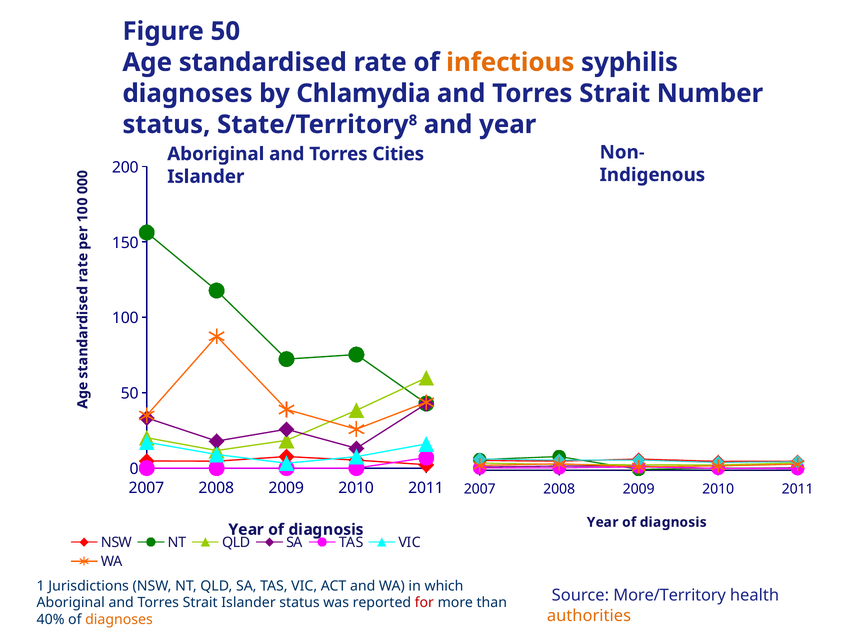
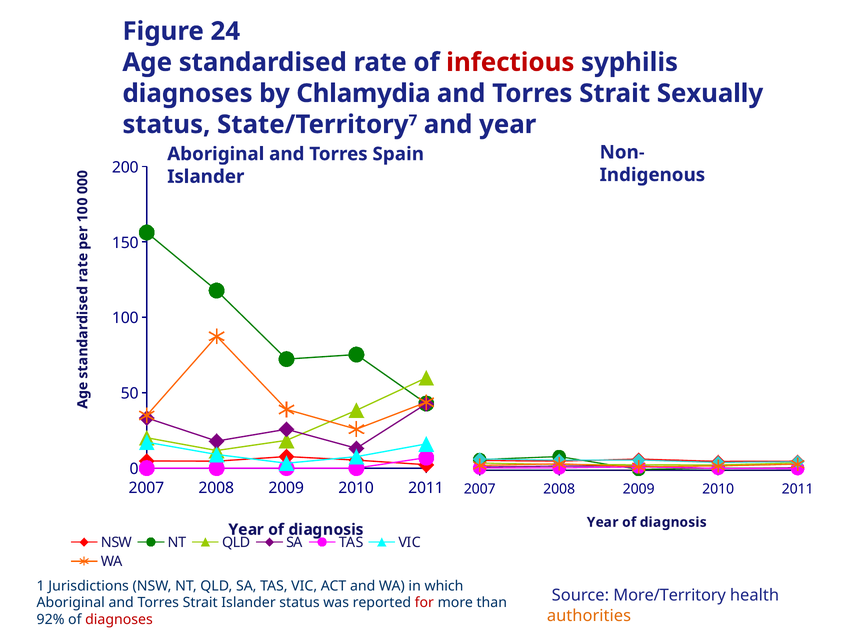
Figure 50: 50 -> 24
infectious colour: orange -> red
Number: Number -> Sexually
8: 8 -> 7
Cities: Cities -> Spain
40%: 40% -> 92%
diagnoses at (119, 620) colour: orange -> red
